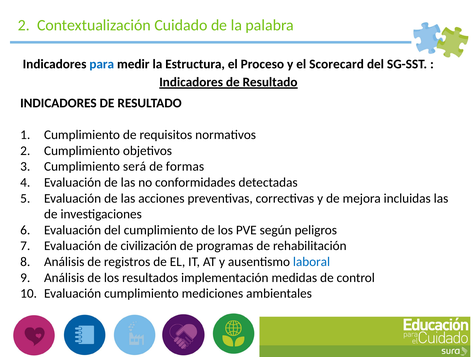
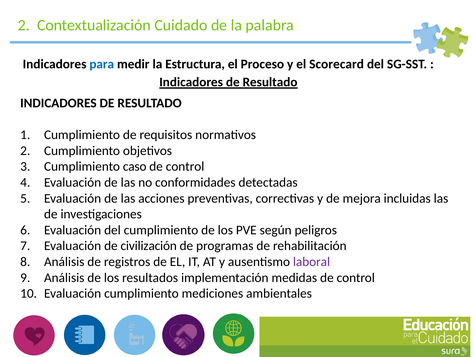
será: será -> caso
formas at (185, 167): formas -> control
laboral colour: blue -> purple
